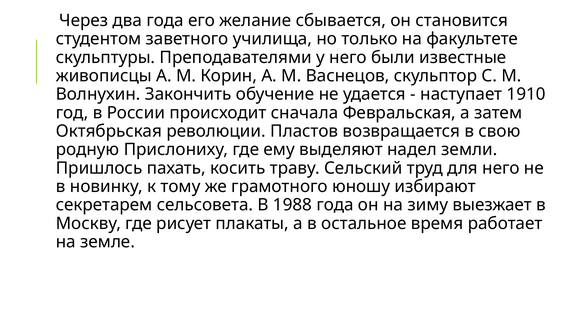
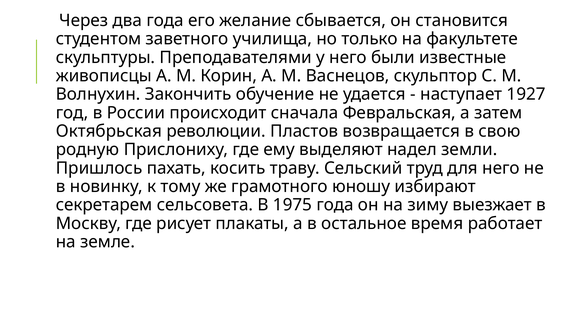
1910: 1910 -> 1927
1988: 1988 -> 1975
